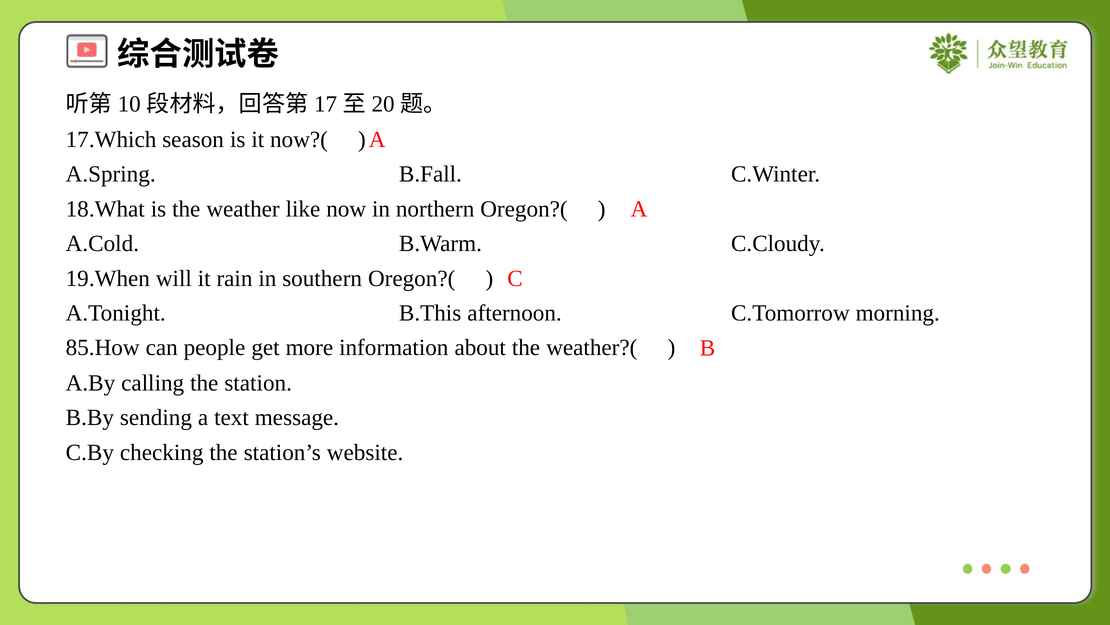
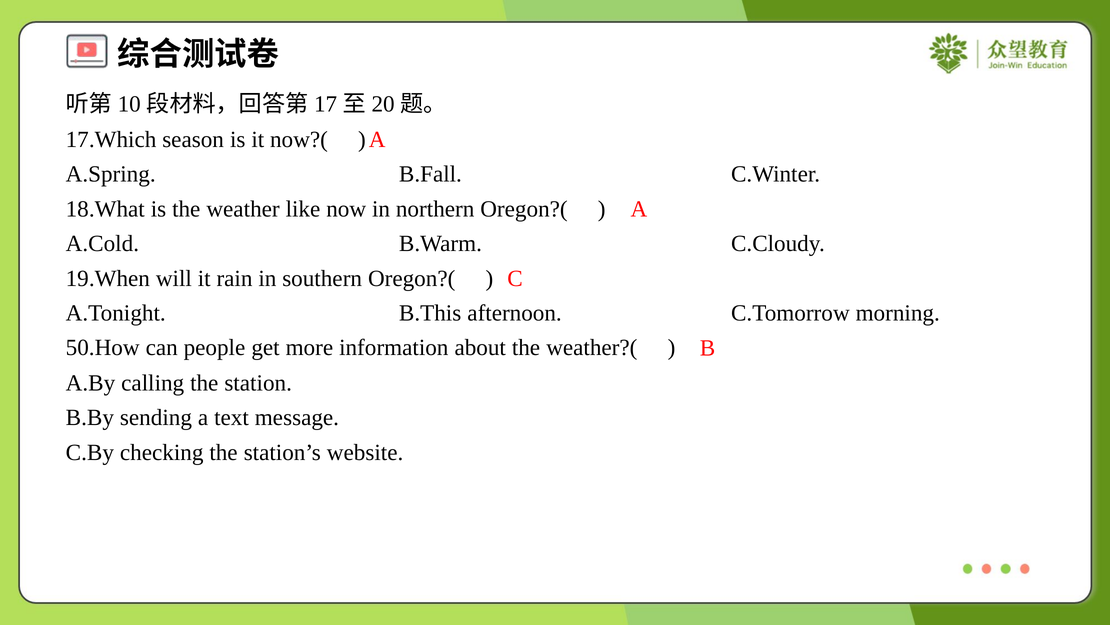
85.How: 85.How -> 50.How
